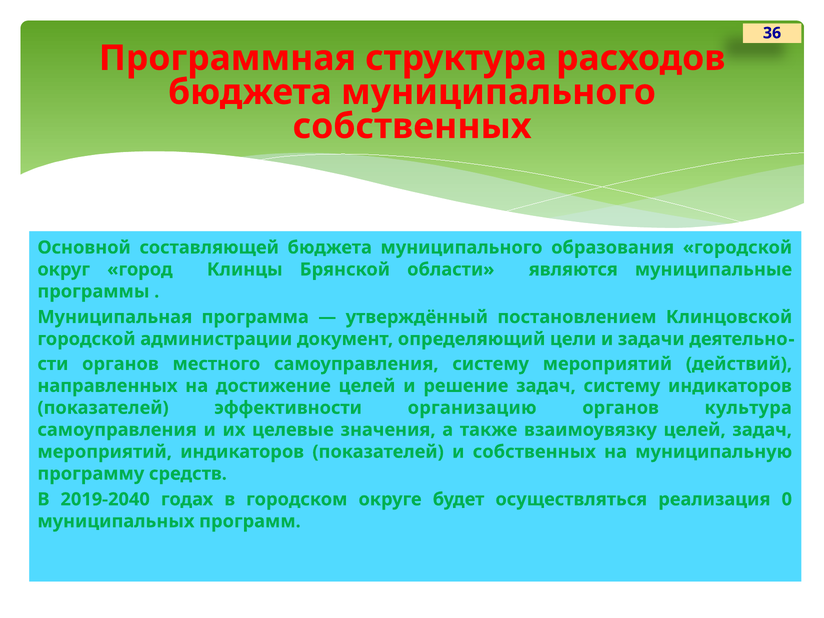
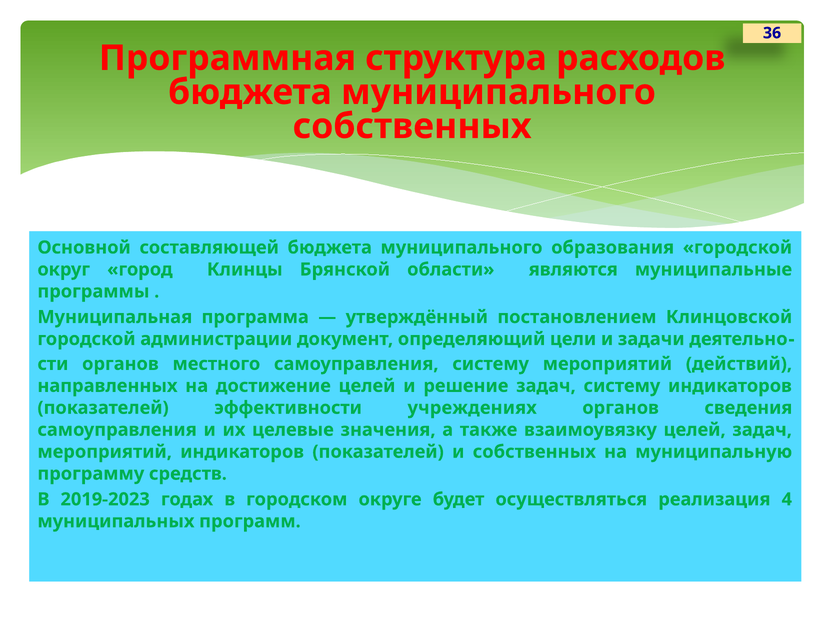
организацию: организацию -> учреждениях
культура: культура -> сведения
2019-2040: 2019-2040 -> 2019-2023
0: 0 -> 4
